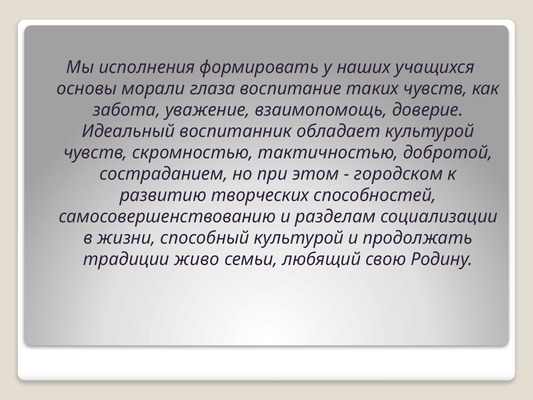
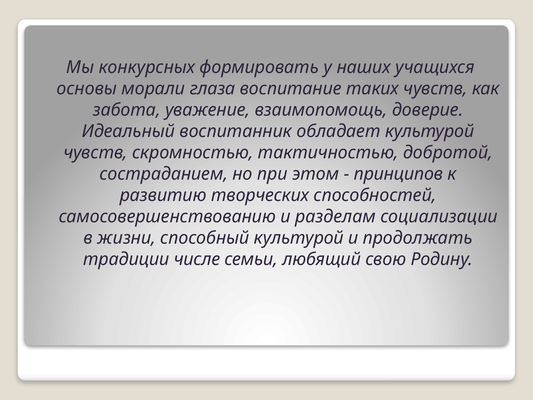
исполнения: исполнения -> конкурсных
городском: городском -> принципов
живо: живо -> числе
